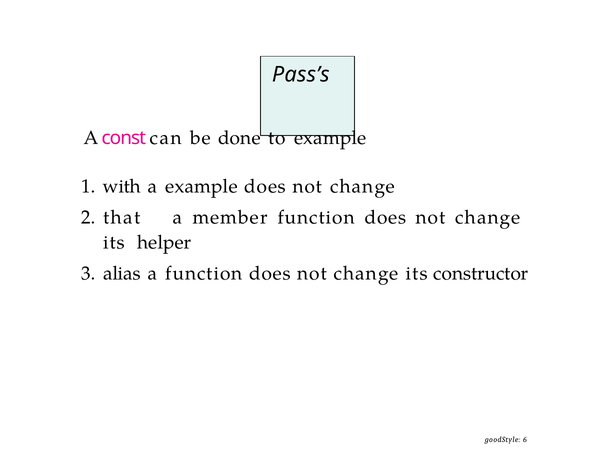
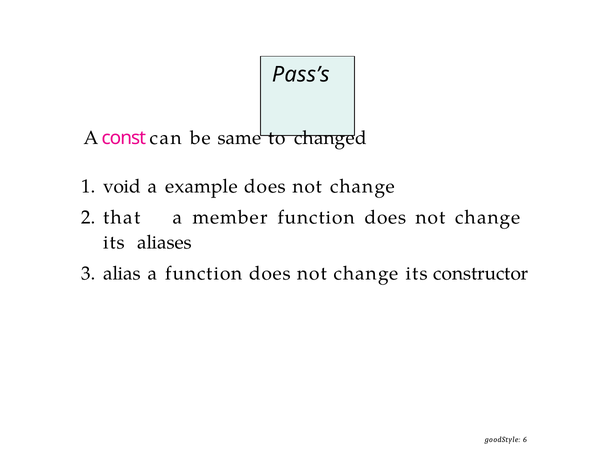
done: done -> same
to example: example -> changed
with: with -> void
helper: helper -> aliases
